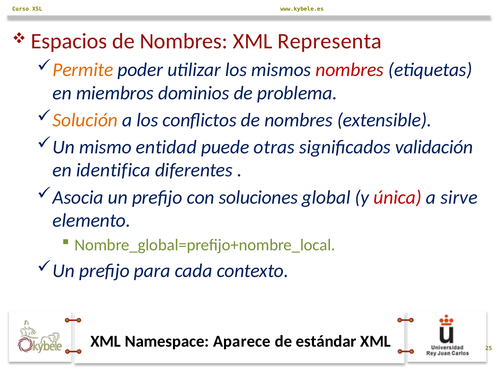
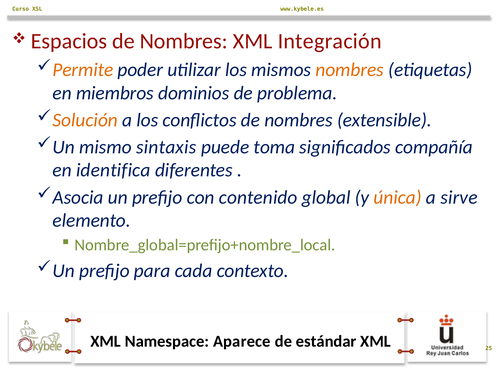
Representa: Representa -> Integración
nombres at (350, 70) colour: red -> orange
entidad: entidad -> sintaxis
otras: otras -> toma
validación: validación -> compañía
soluciones: soluciones -> contenido
única colour: red -> orange
